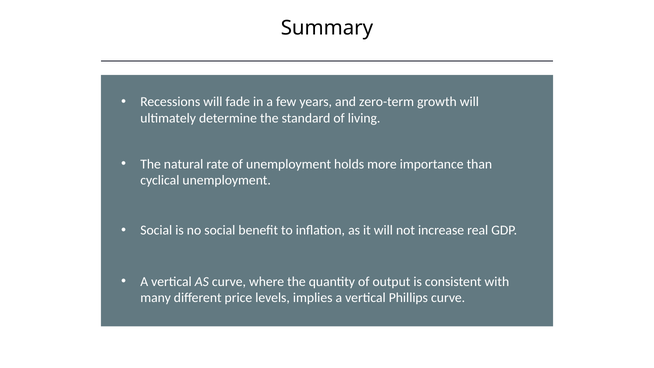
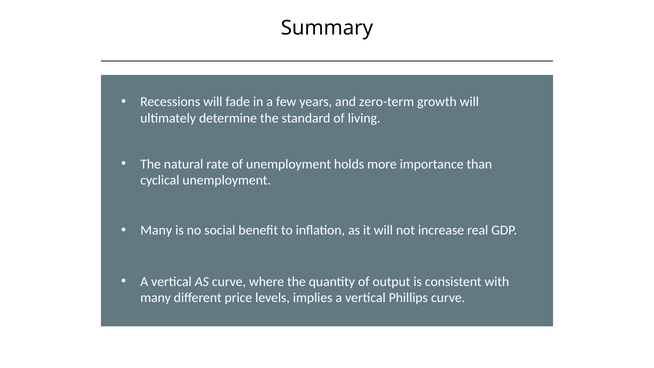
Social at (156, 230): Social -> Many
